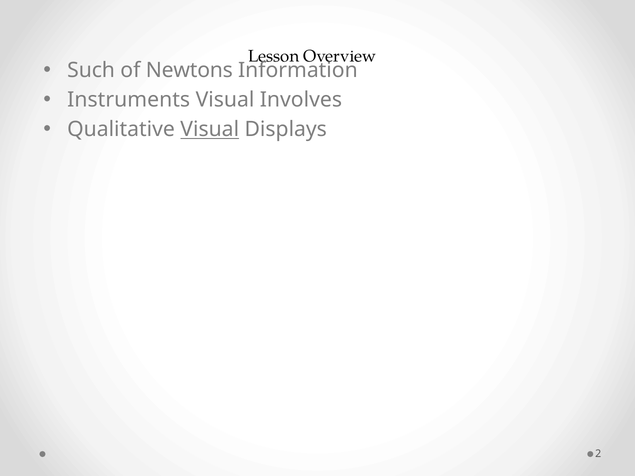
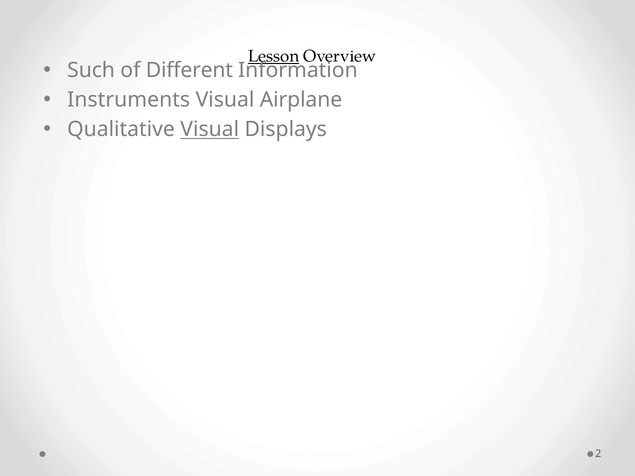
Lesson underline: none -> present
Newtons: Newtons -> Different
Involves: Involves -> Airplane
